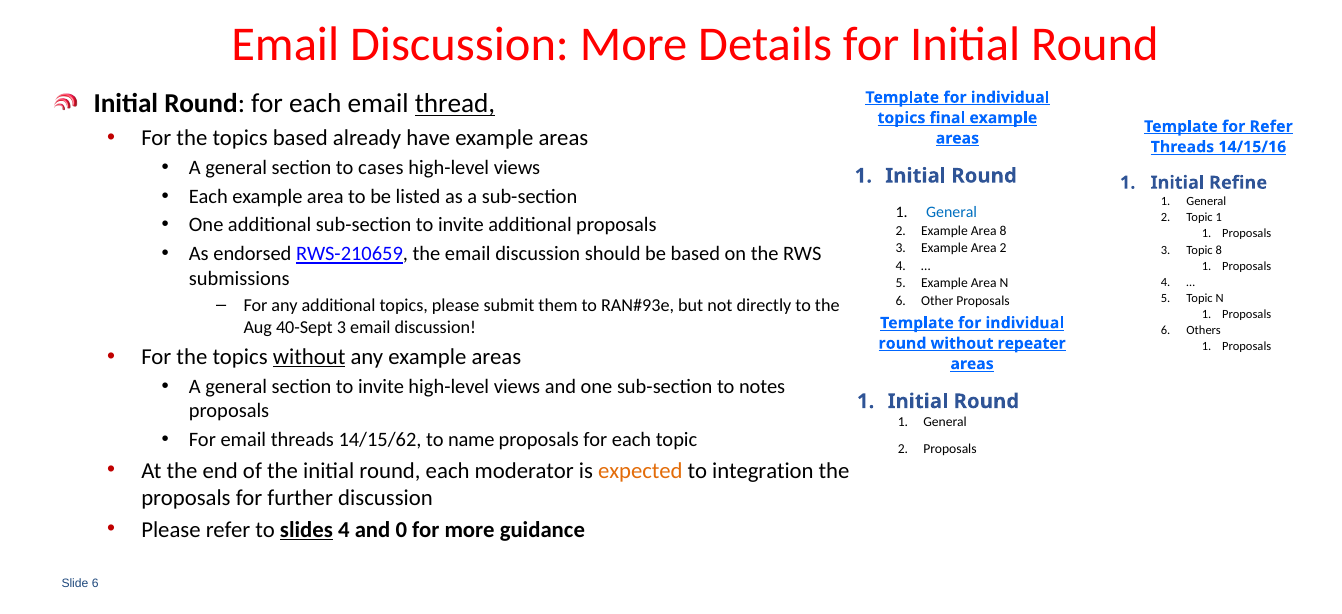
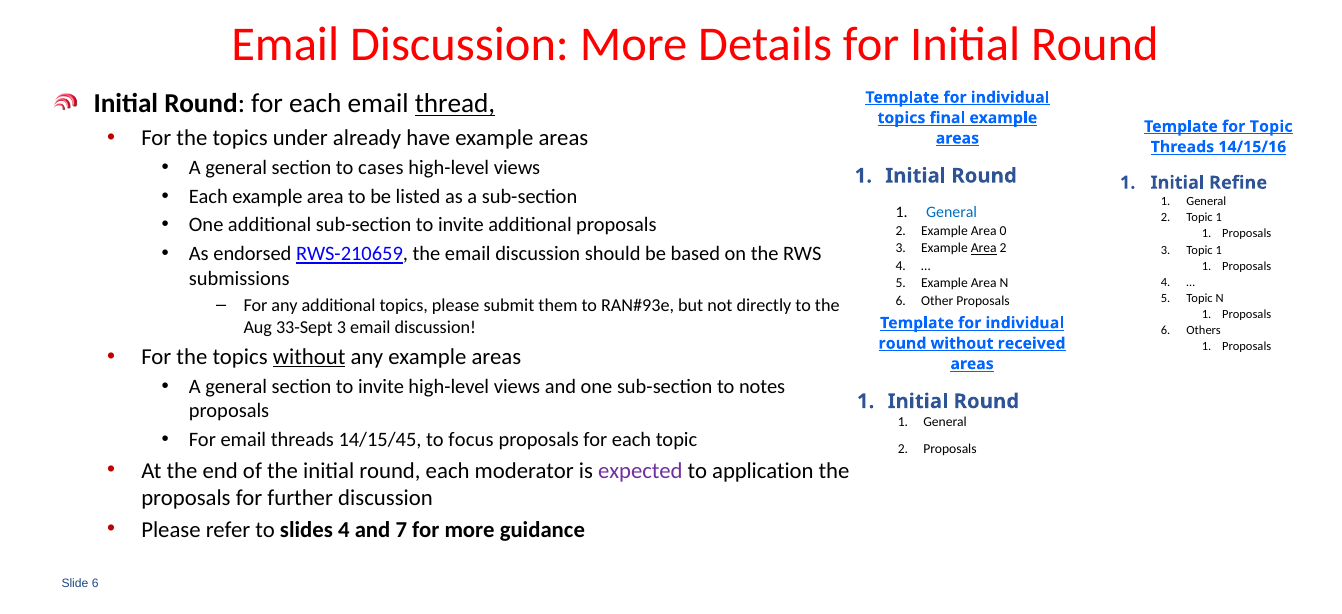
for Refer: Refer -> Topic
topics based: based -> under
Area 8: 8 -> 0
Area at (984, 248) underline: none -> present
3 Topic 8: 8 -> 1
40-Sept: 40-Sept -> 33-Sept
repeater: repeater -> received
14/15/62: 14/15/62 -> 14/15/45
name: name -> focus
expected colour: orange -> purple
integration: integration -> application
slides underline: present -> none
0: 0 -> 7
